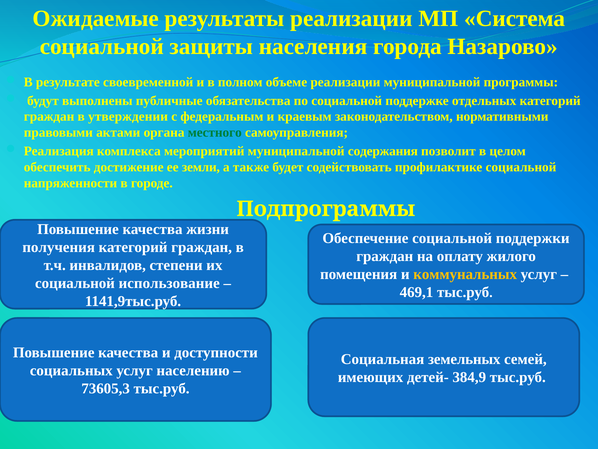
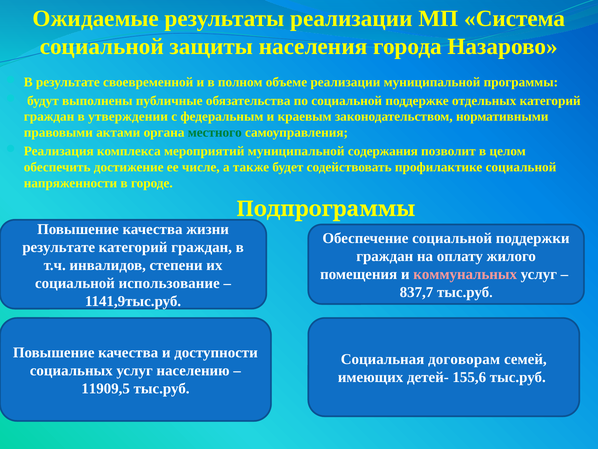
земли: земли -> числе
получения at (59, 247): получения -> результате
коммунальных colour: yellow -> pink
469,1: 469,1 -> 837,7
земельных: земельных -> договорам
384,9: 384,9 -> 155,6
73605,3: 73605,3 -> 11909,5
